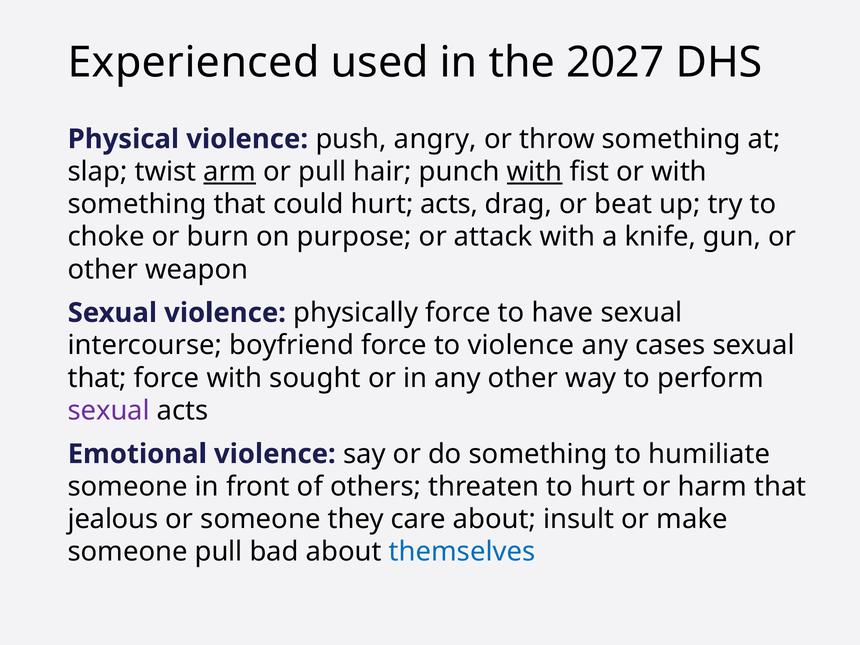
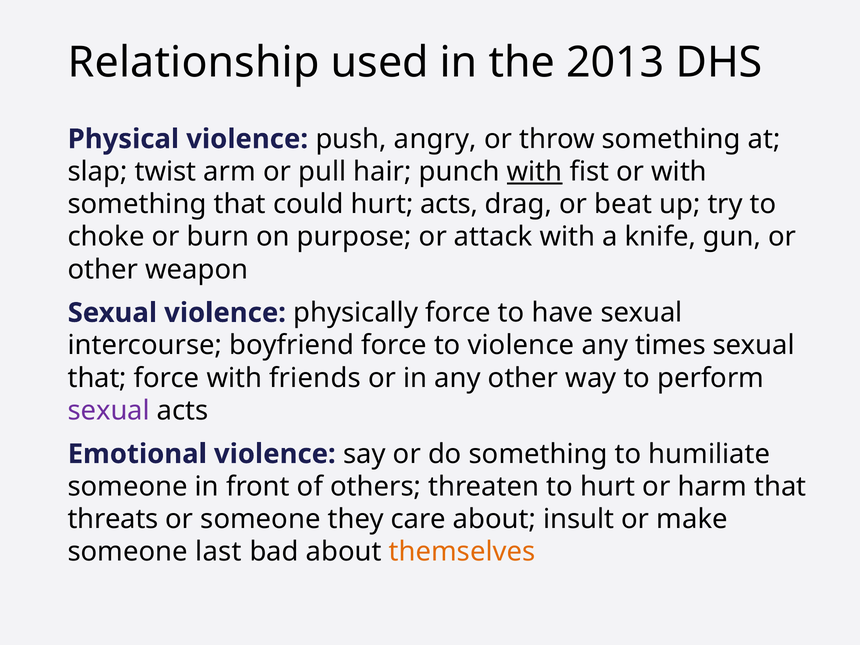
Experienced: Experienced -> Relationship
2027: 2027 -> 2013
arm underline: present -> none
cases: cases -> times
sought: sought -> friends
jealous: jealous -> threats
someone pull: pull -> last
themselves colour: blue -> orange
